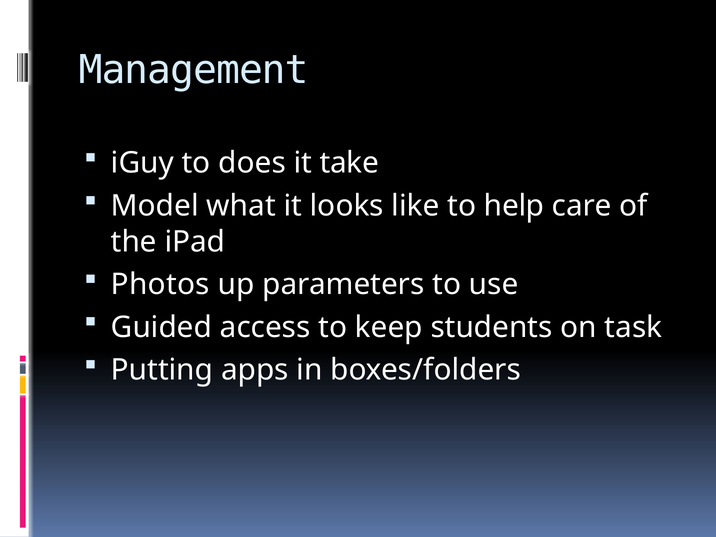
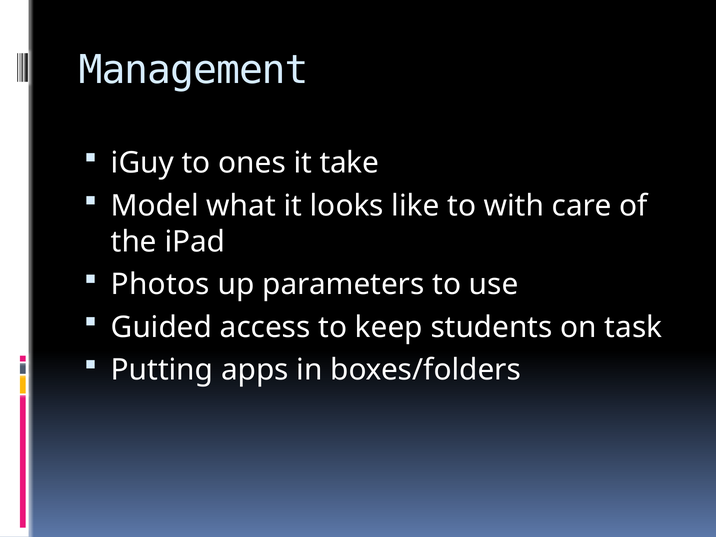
does: does -> ones
help: help -> with
